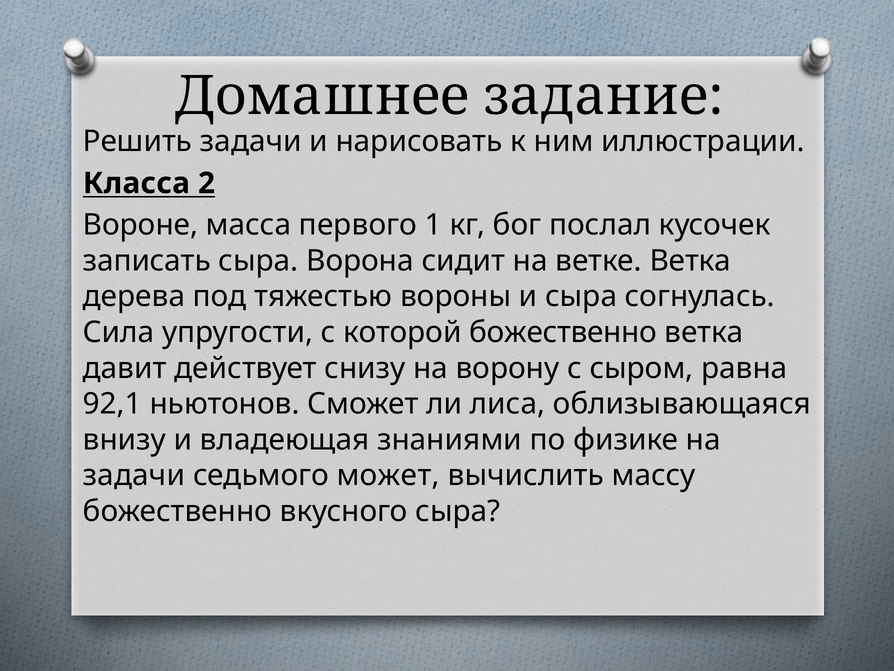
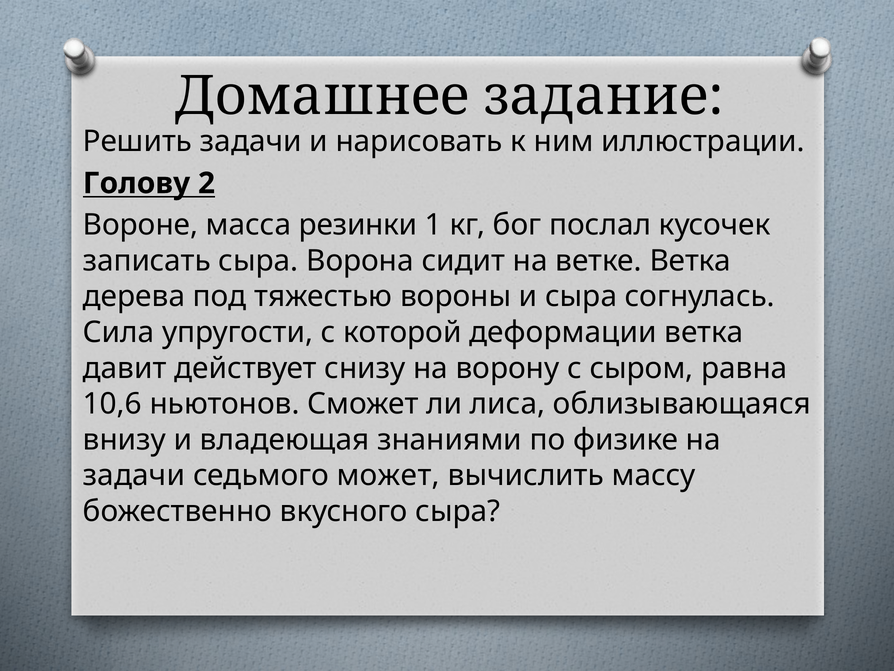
Класса: Класса -> Голову
первого: первого -> резинки
которой божественно: божественно -> деформации
92,1: 92,1 -> 10,6
